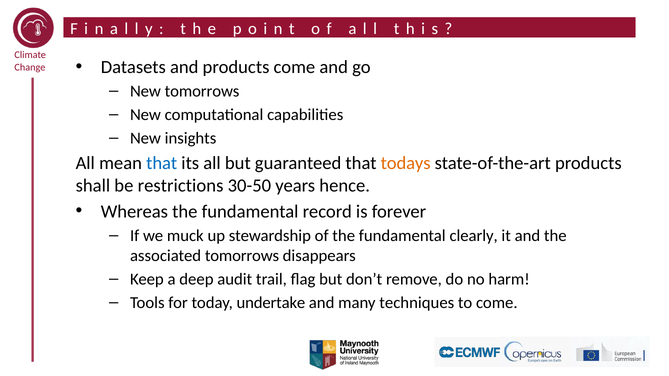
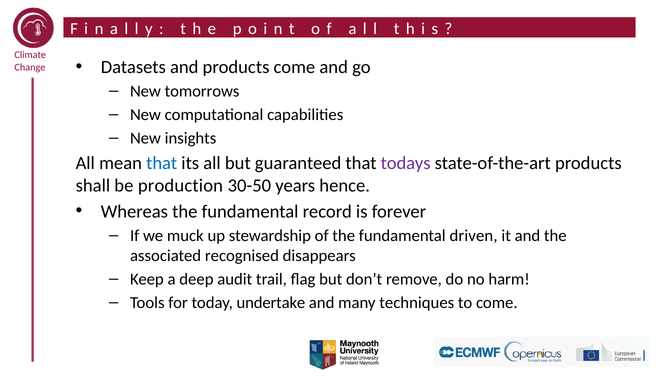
todays colour: orange -> purple
restrictions: restrictions -> production
clearly: clearly -> driven
associated tomorrows: tomorrows -> recognised
